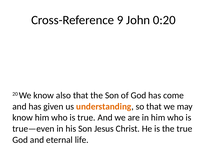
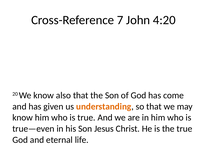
9: 9 -> 7
0:20: 0:20 -> 4:20
